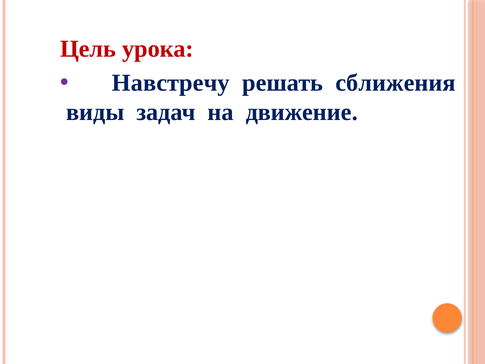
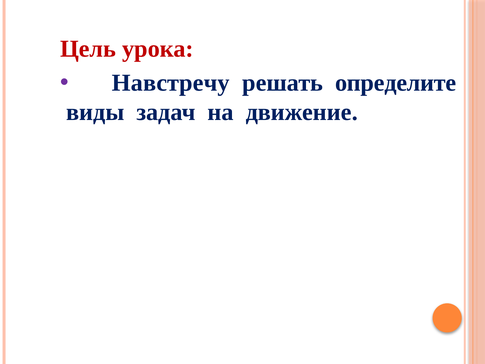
сближения: сближения -> определите
